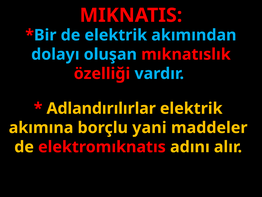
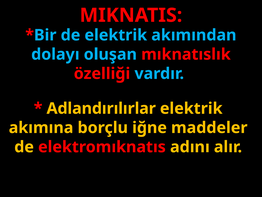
yani: yani -> iğne
